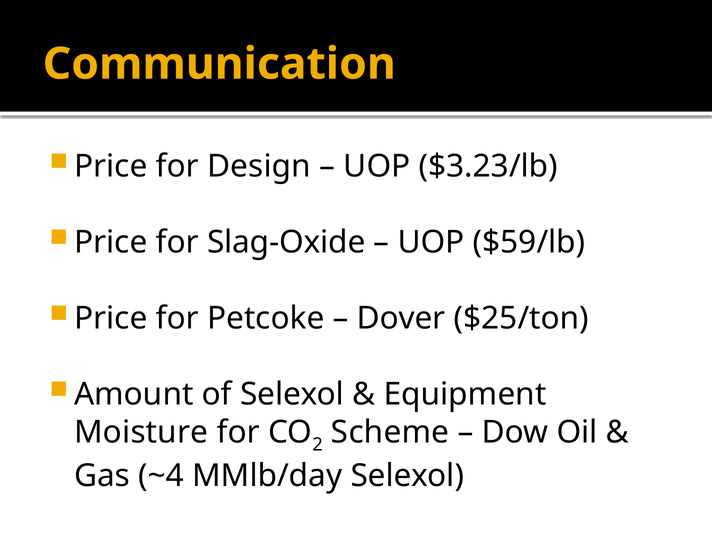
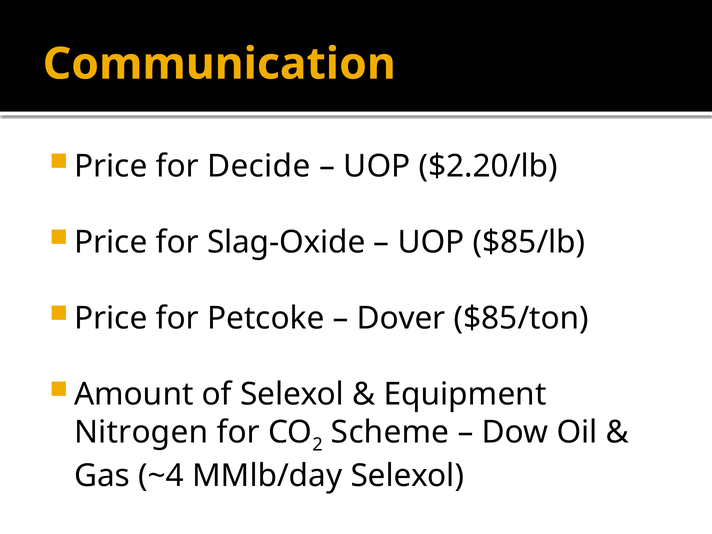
Design: Design -> Decide
$3.23/lb: $3.23/lb -> $2.20/lb
$59/lb: $59/lb -> $85/lb
$25/ton: $25/ton -> $85/ton
Moisture: Moisture -> Nitrogen
